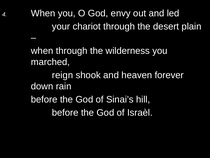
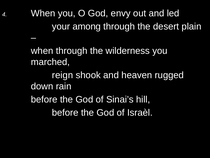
chariot: chariot -> among
forever: forever -> rugged
